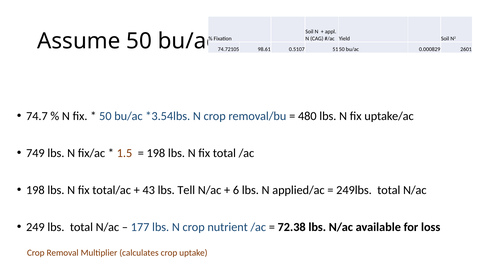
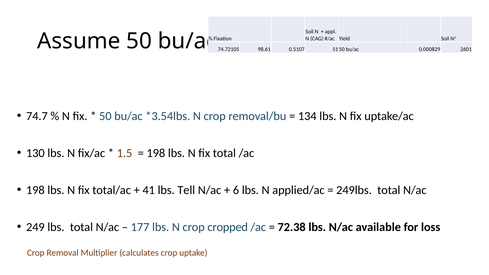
480: 480 -> 134
749: 749 -> 130
43: 43 -> 41
nutrient: nutrient -> cropped
